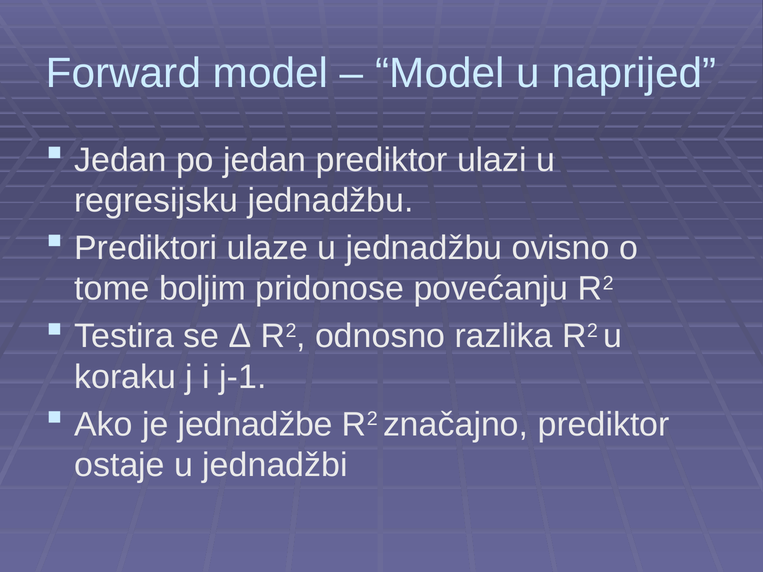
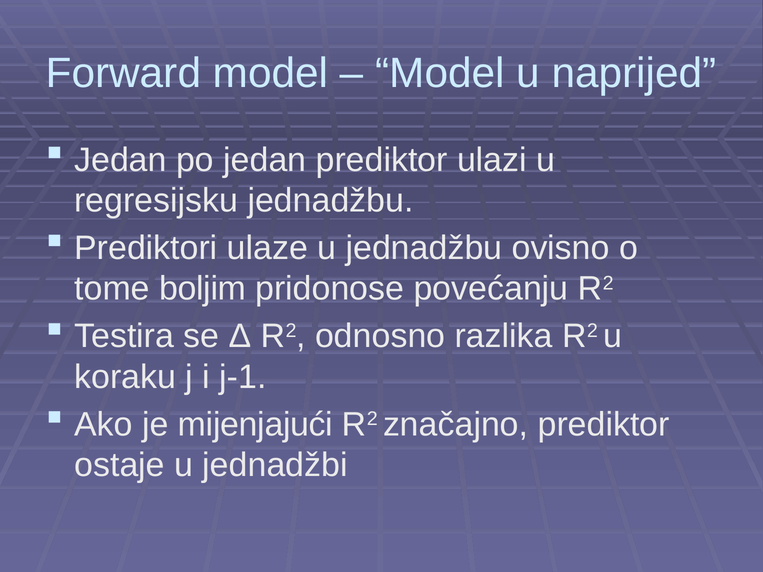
jednadžbe: jednadžbe -> mijenjajući
